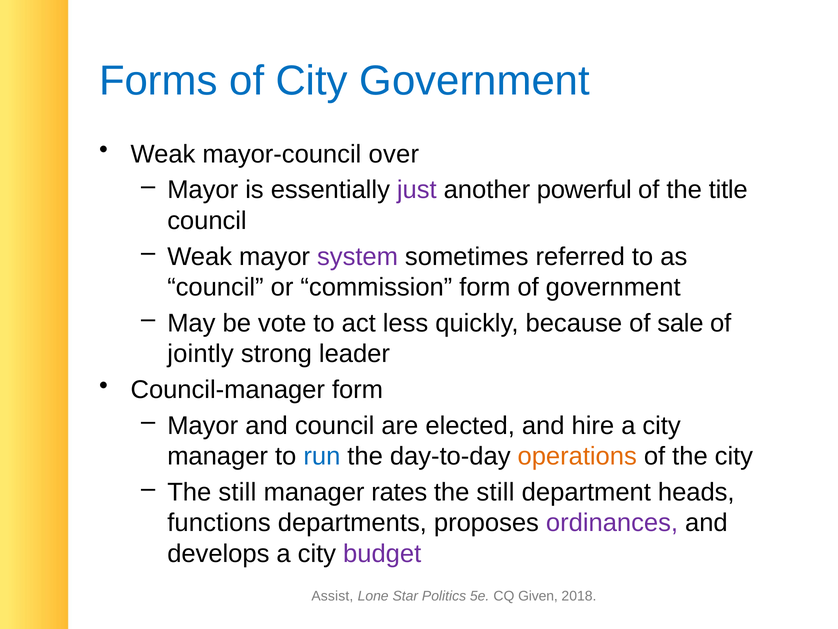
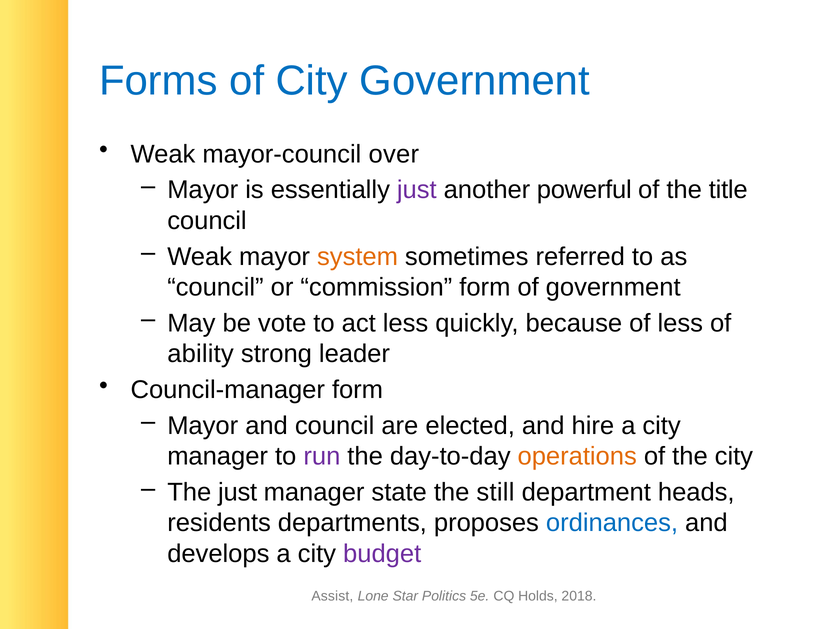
system colour: purple -> orange
of sale: sale -> less
jointly: jointly -> ability
run colour: blue -> purple
still at (237, 492): still -> just
rates: rates -> state
functions: functions -> residents
ordinances colour: purple -> blue
Given: Given -> Holds
